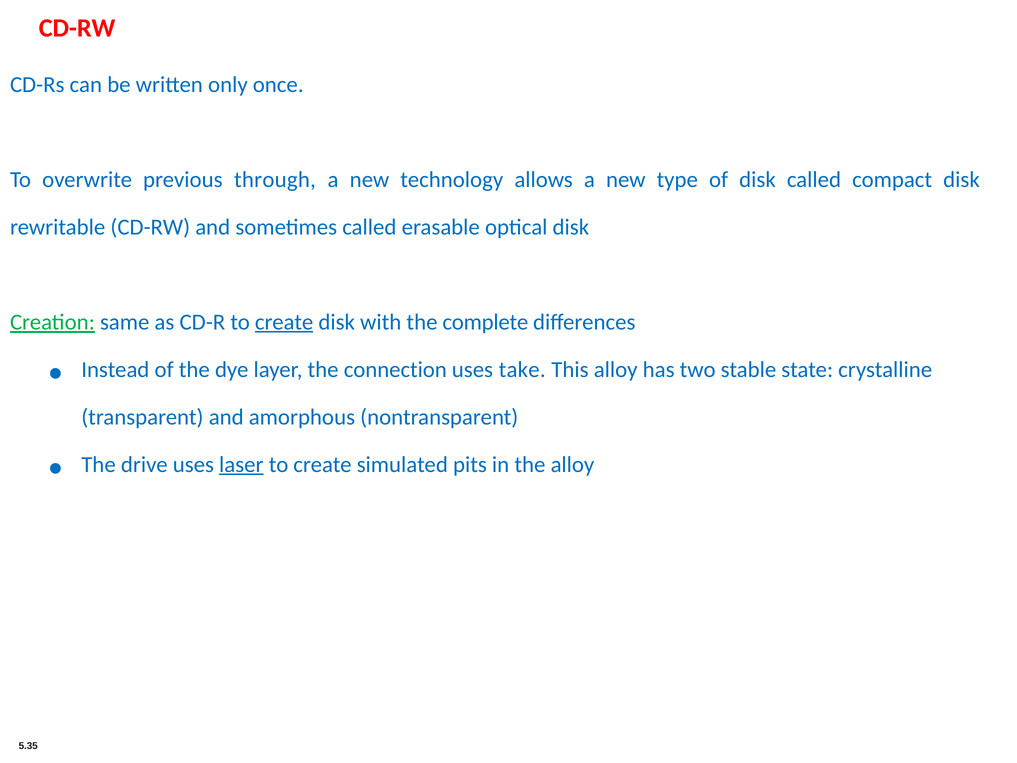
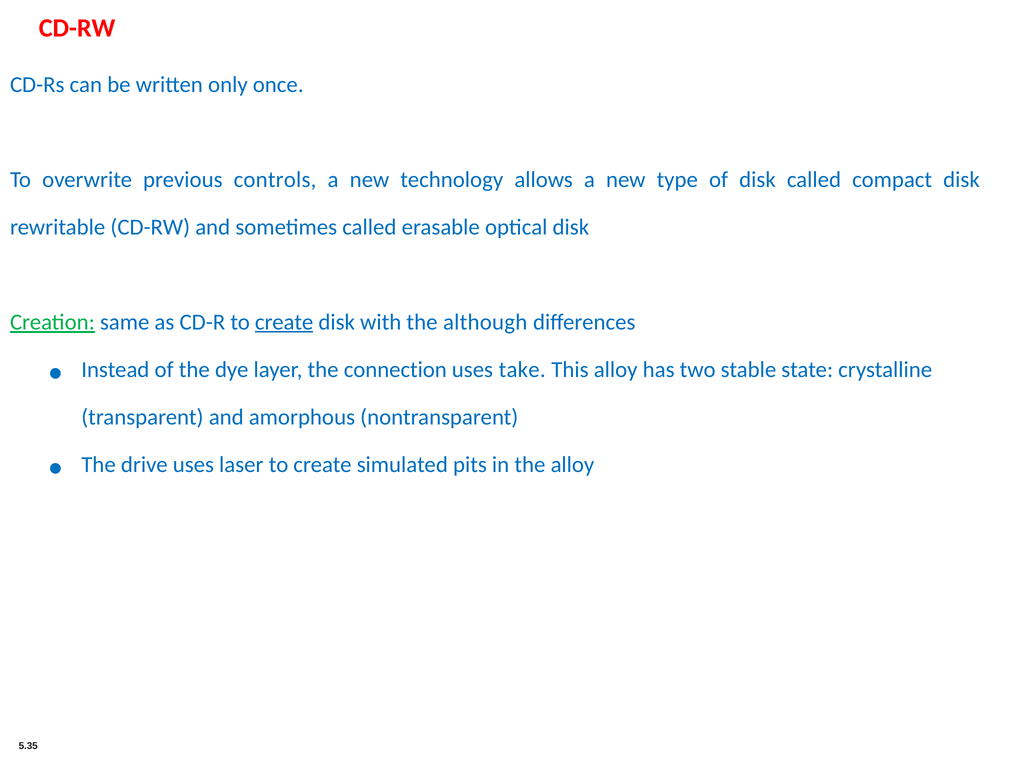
through: through -> controls
complete: complete -> although
laser underline: present -> none
